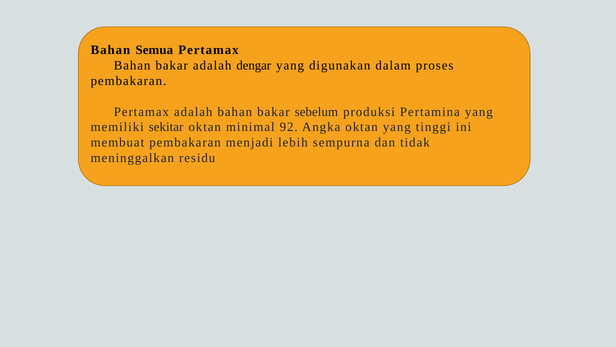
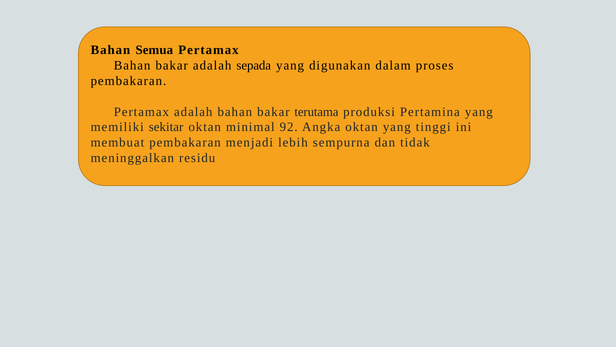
dengar: dengar -> sepada
sebelum: sebelum -> terutama
